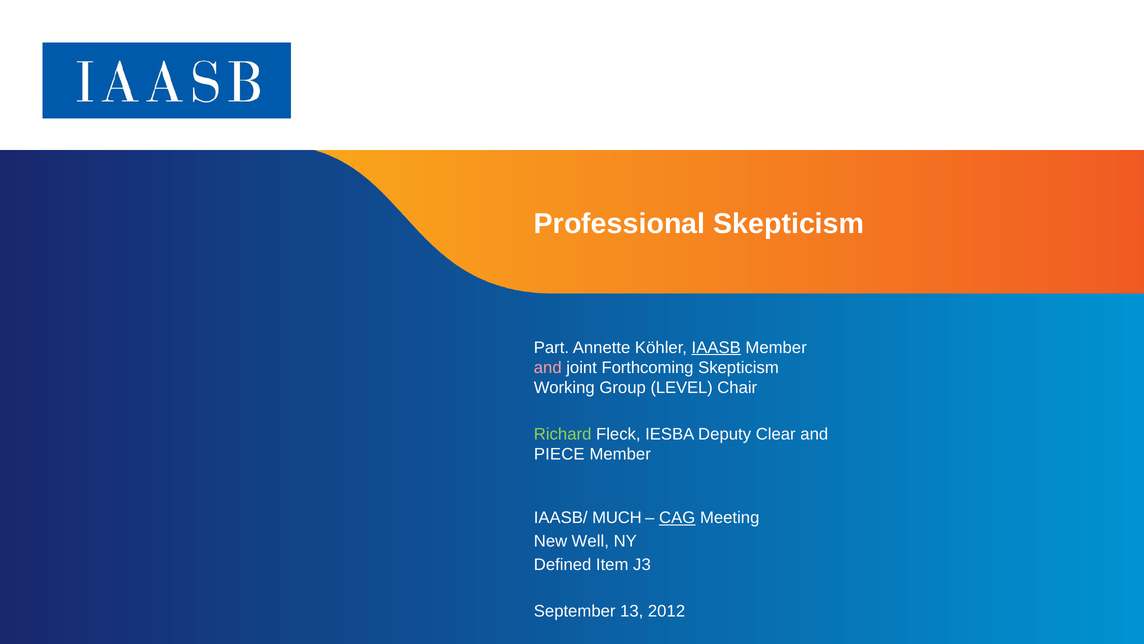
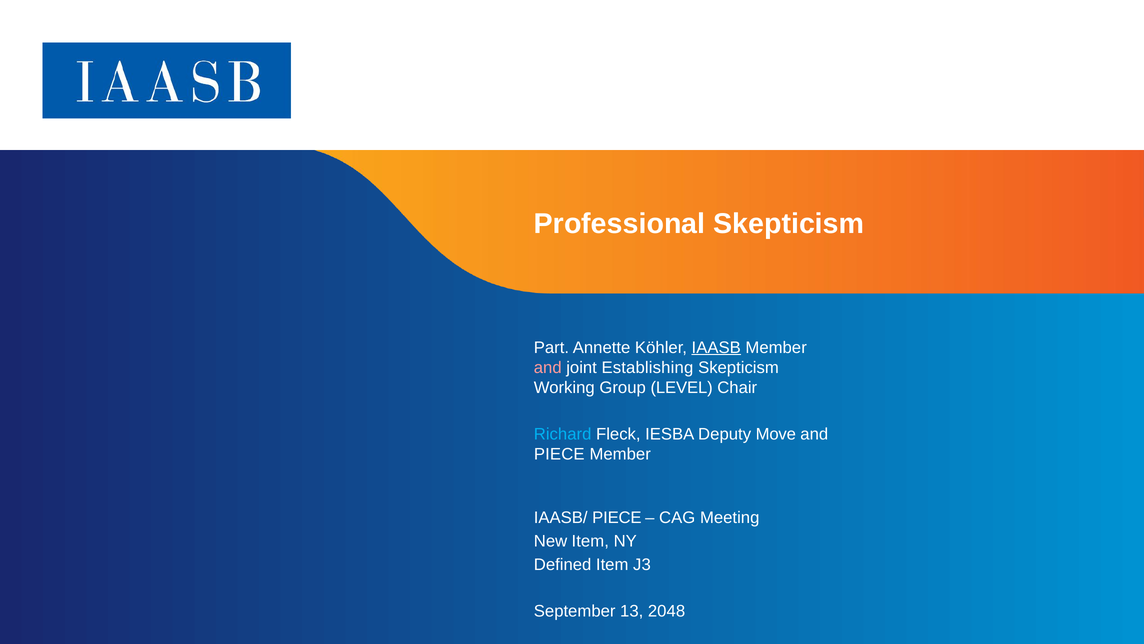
Forthcoming: Forthcoming -> Establishing
Richard colour: light green -> light blue
Clear: Clear -> Move
IAASB/ MUCH: MUCH -> PIECE
CAG underline: present -> none
New Well: Well -> Item
2012: 2012 -> 2048
